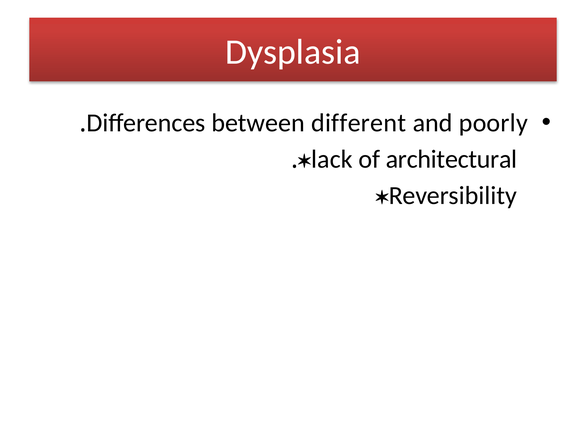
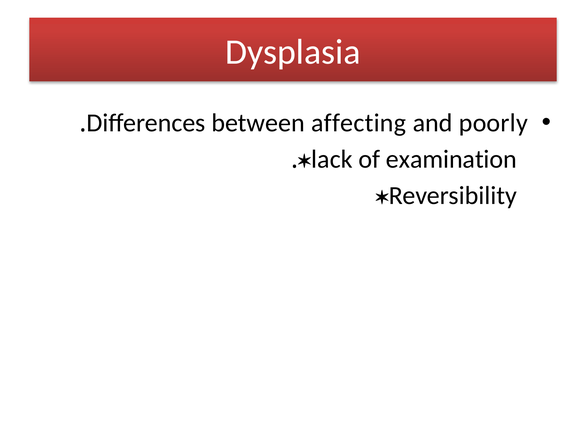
different: different -> affecting
architectural: architectural -> examination
